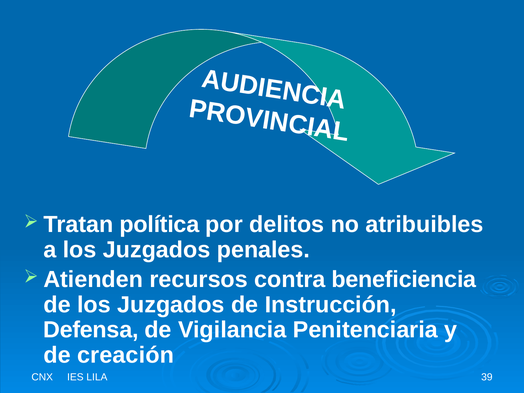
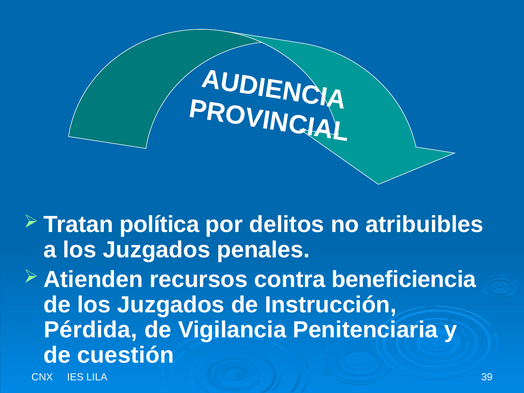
Defensa: Defensa -> Pérdida
creación: creación -> cuestión
